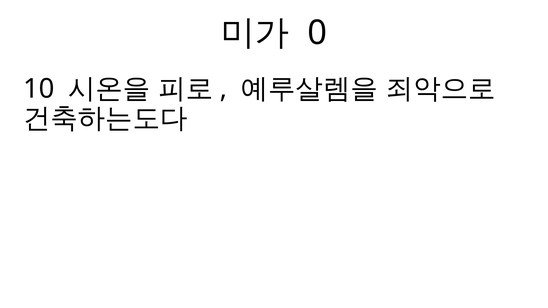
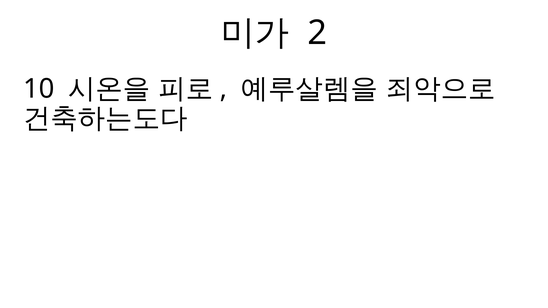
0: 0 -> 2
